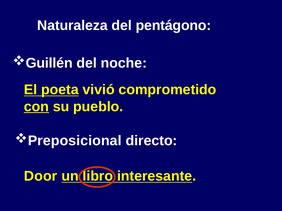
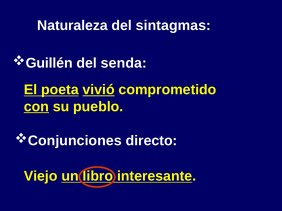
pentágono: pentágono -> sintagmas
noche: noche -> senda
vivió underline: none -> present
Preposicional: Preposicional -> Conjunciones
Door: Door -> Viejo
